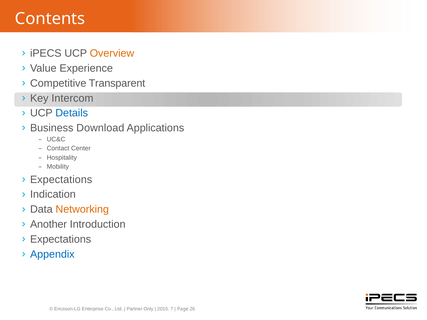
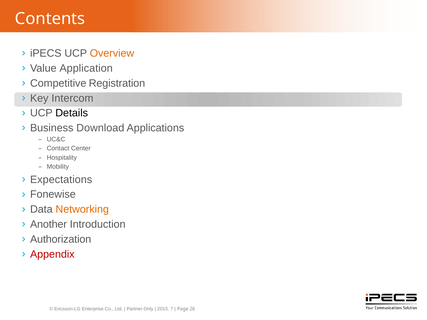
Experience: Experience -> Application
Transparent: Transparent -> Registration
Details colour: blue -> black
Indication: Indication -> Fonewise
Expectations at (61, 239): Expectations -> Authorization
Appendix colour: blue -> red
